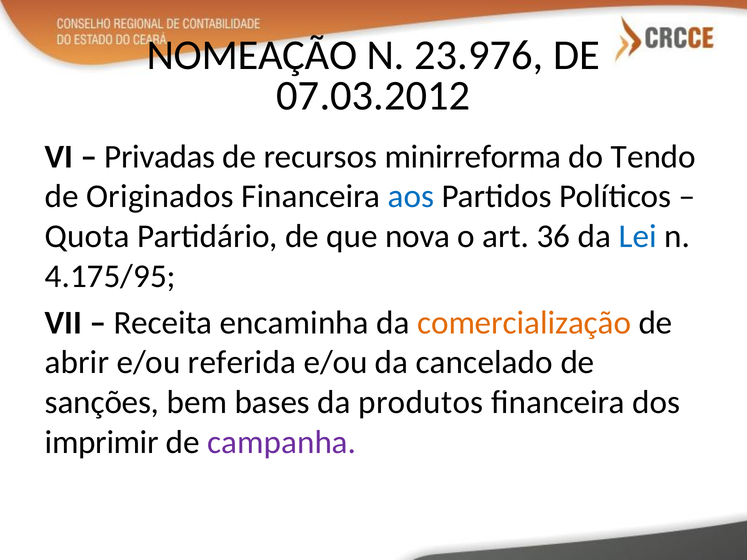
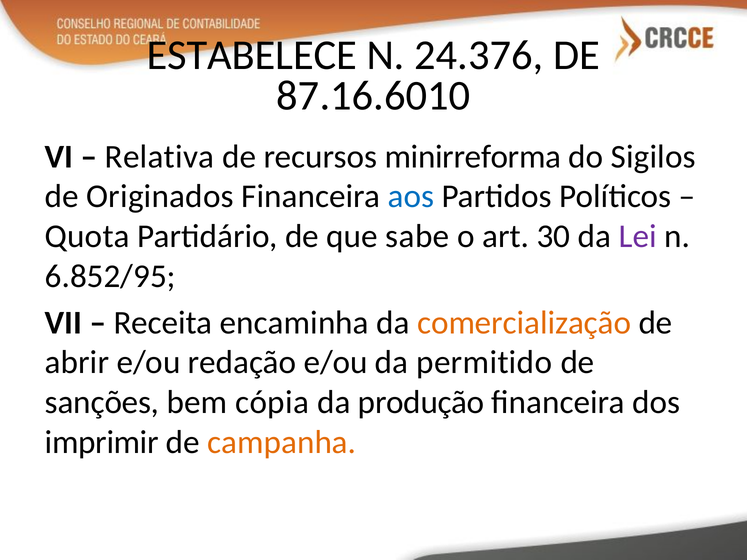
NOMEAÇÃO: NOMEAÇÃO -> ESTABELECE
23.976: 23.976 -> 24.376
07.03.2012: 07.03.2012 -> 87.16.6010
Privadas: Privadas -> Relativa
Tendo: Tendo -> Sigilos
nova: nova -> sabe
36: 36 -> 30
Lei colour: blue -> purple
4.175/95: 4.175/95 -> 6.852/95
referida: referida -> redação
cancelado: cancelado -> permitido
bases: bases -> cópia
produtos: produtos -> produção
campanha colour: purple -> orange
